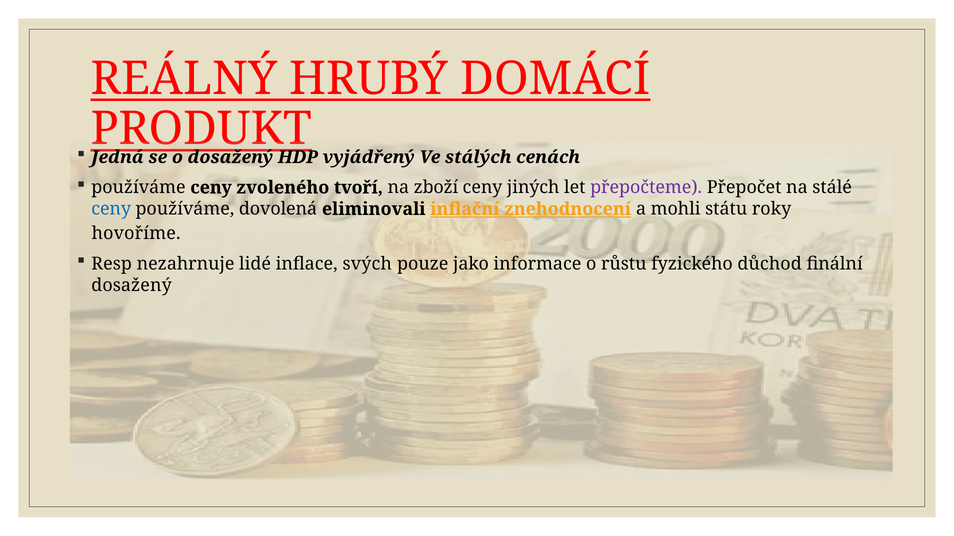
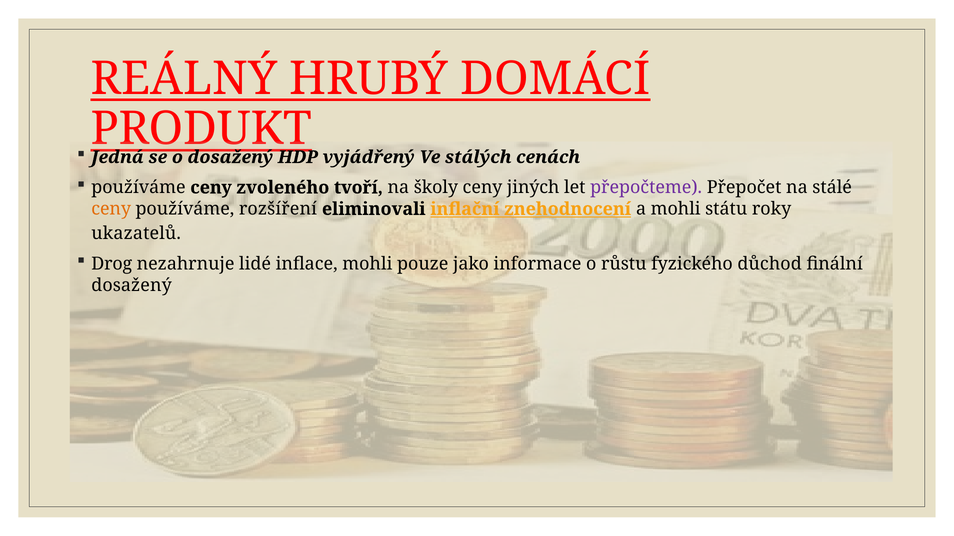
zboží: zboží -> školy
ceny at (111, 209) colour: blue -> orange
dovolená: dovolená -> rozšíření
hovoříme: hovoříme -> ukazatelů
Resp: Resp -> Drog
inflace svých: svých -> mohli
